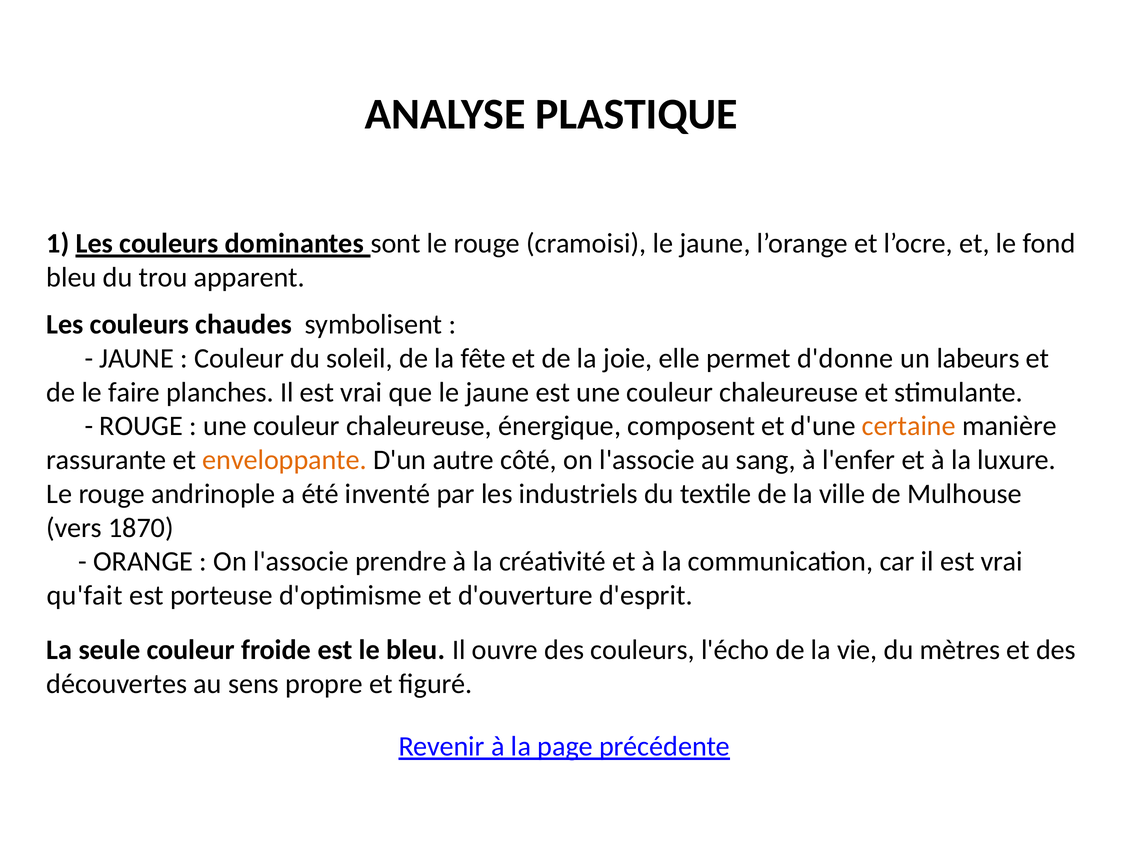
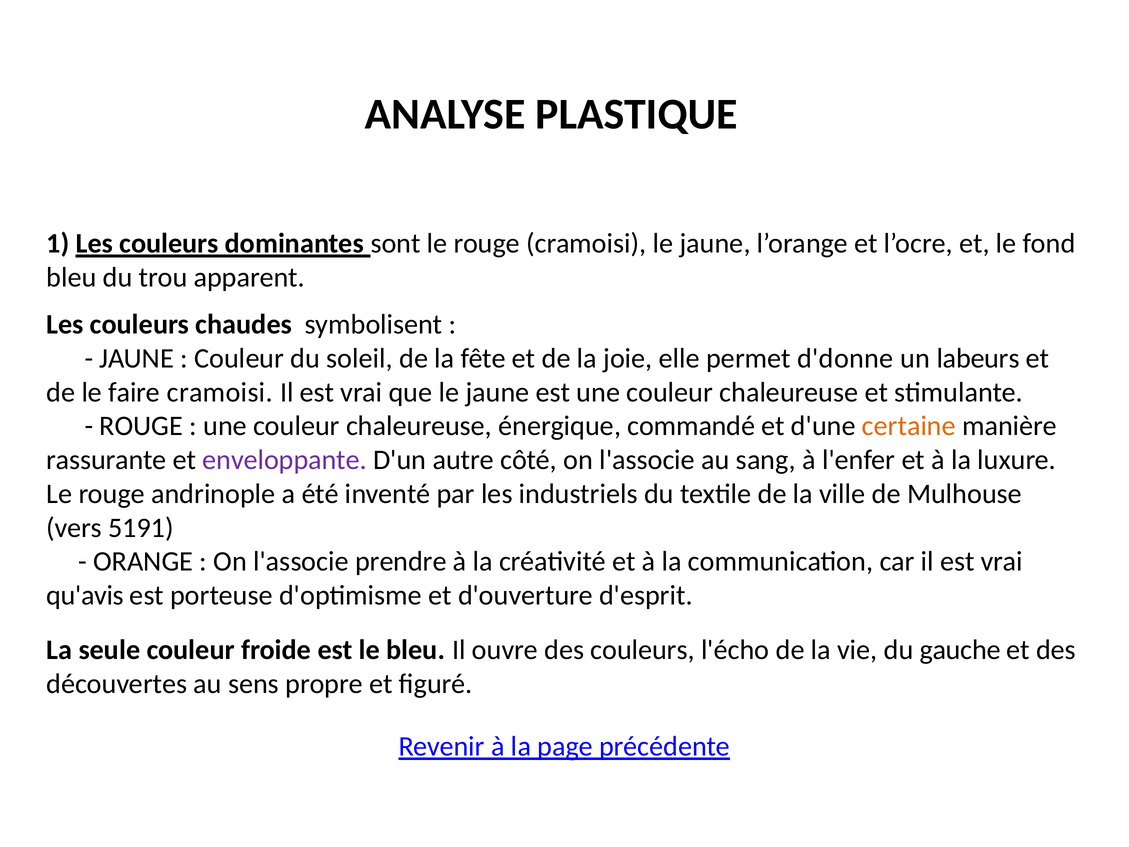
faire planches: planches -> cramoisi
composent: composent -> commandé
enveloppante colour: orange -> purple
1870: 1870 -> 5191
qu'fait: qu'fait -> qu'avis
mètres: mètres -> gauche
